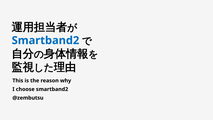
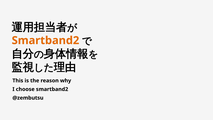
Smartband2 at (45, 40) colour: blue -> orange
